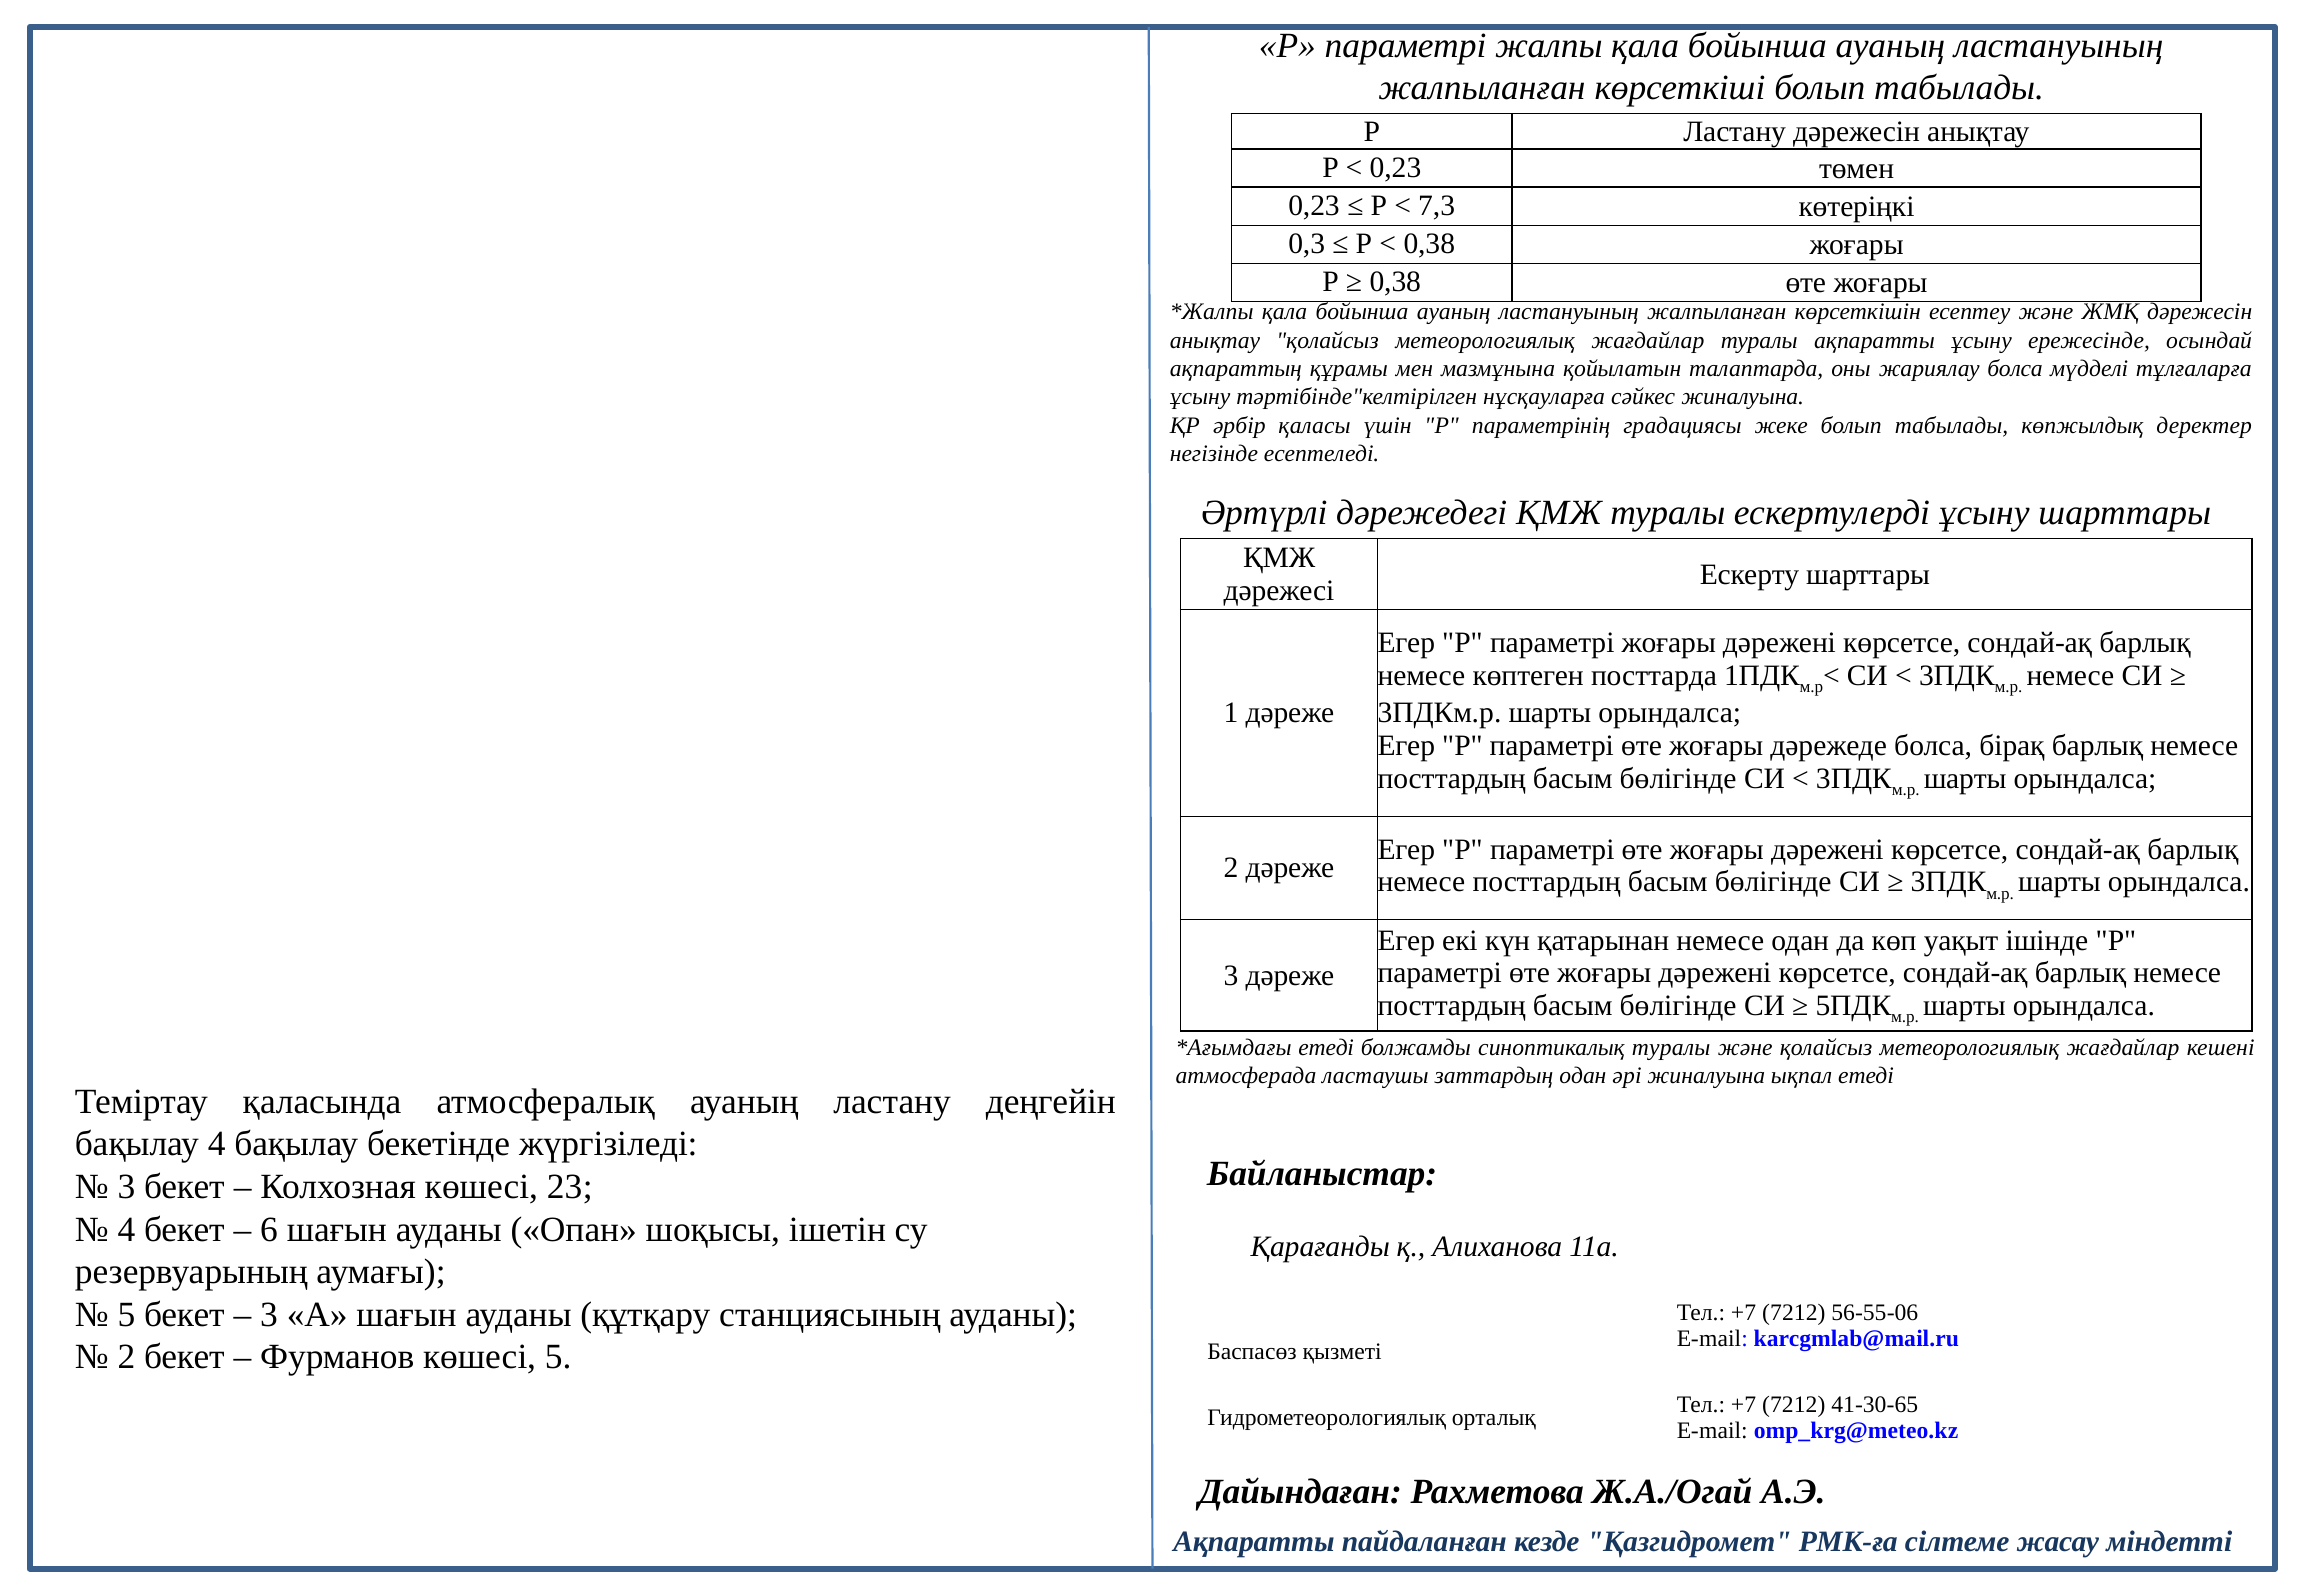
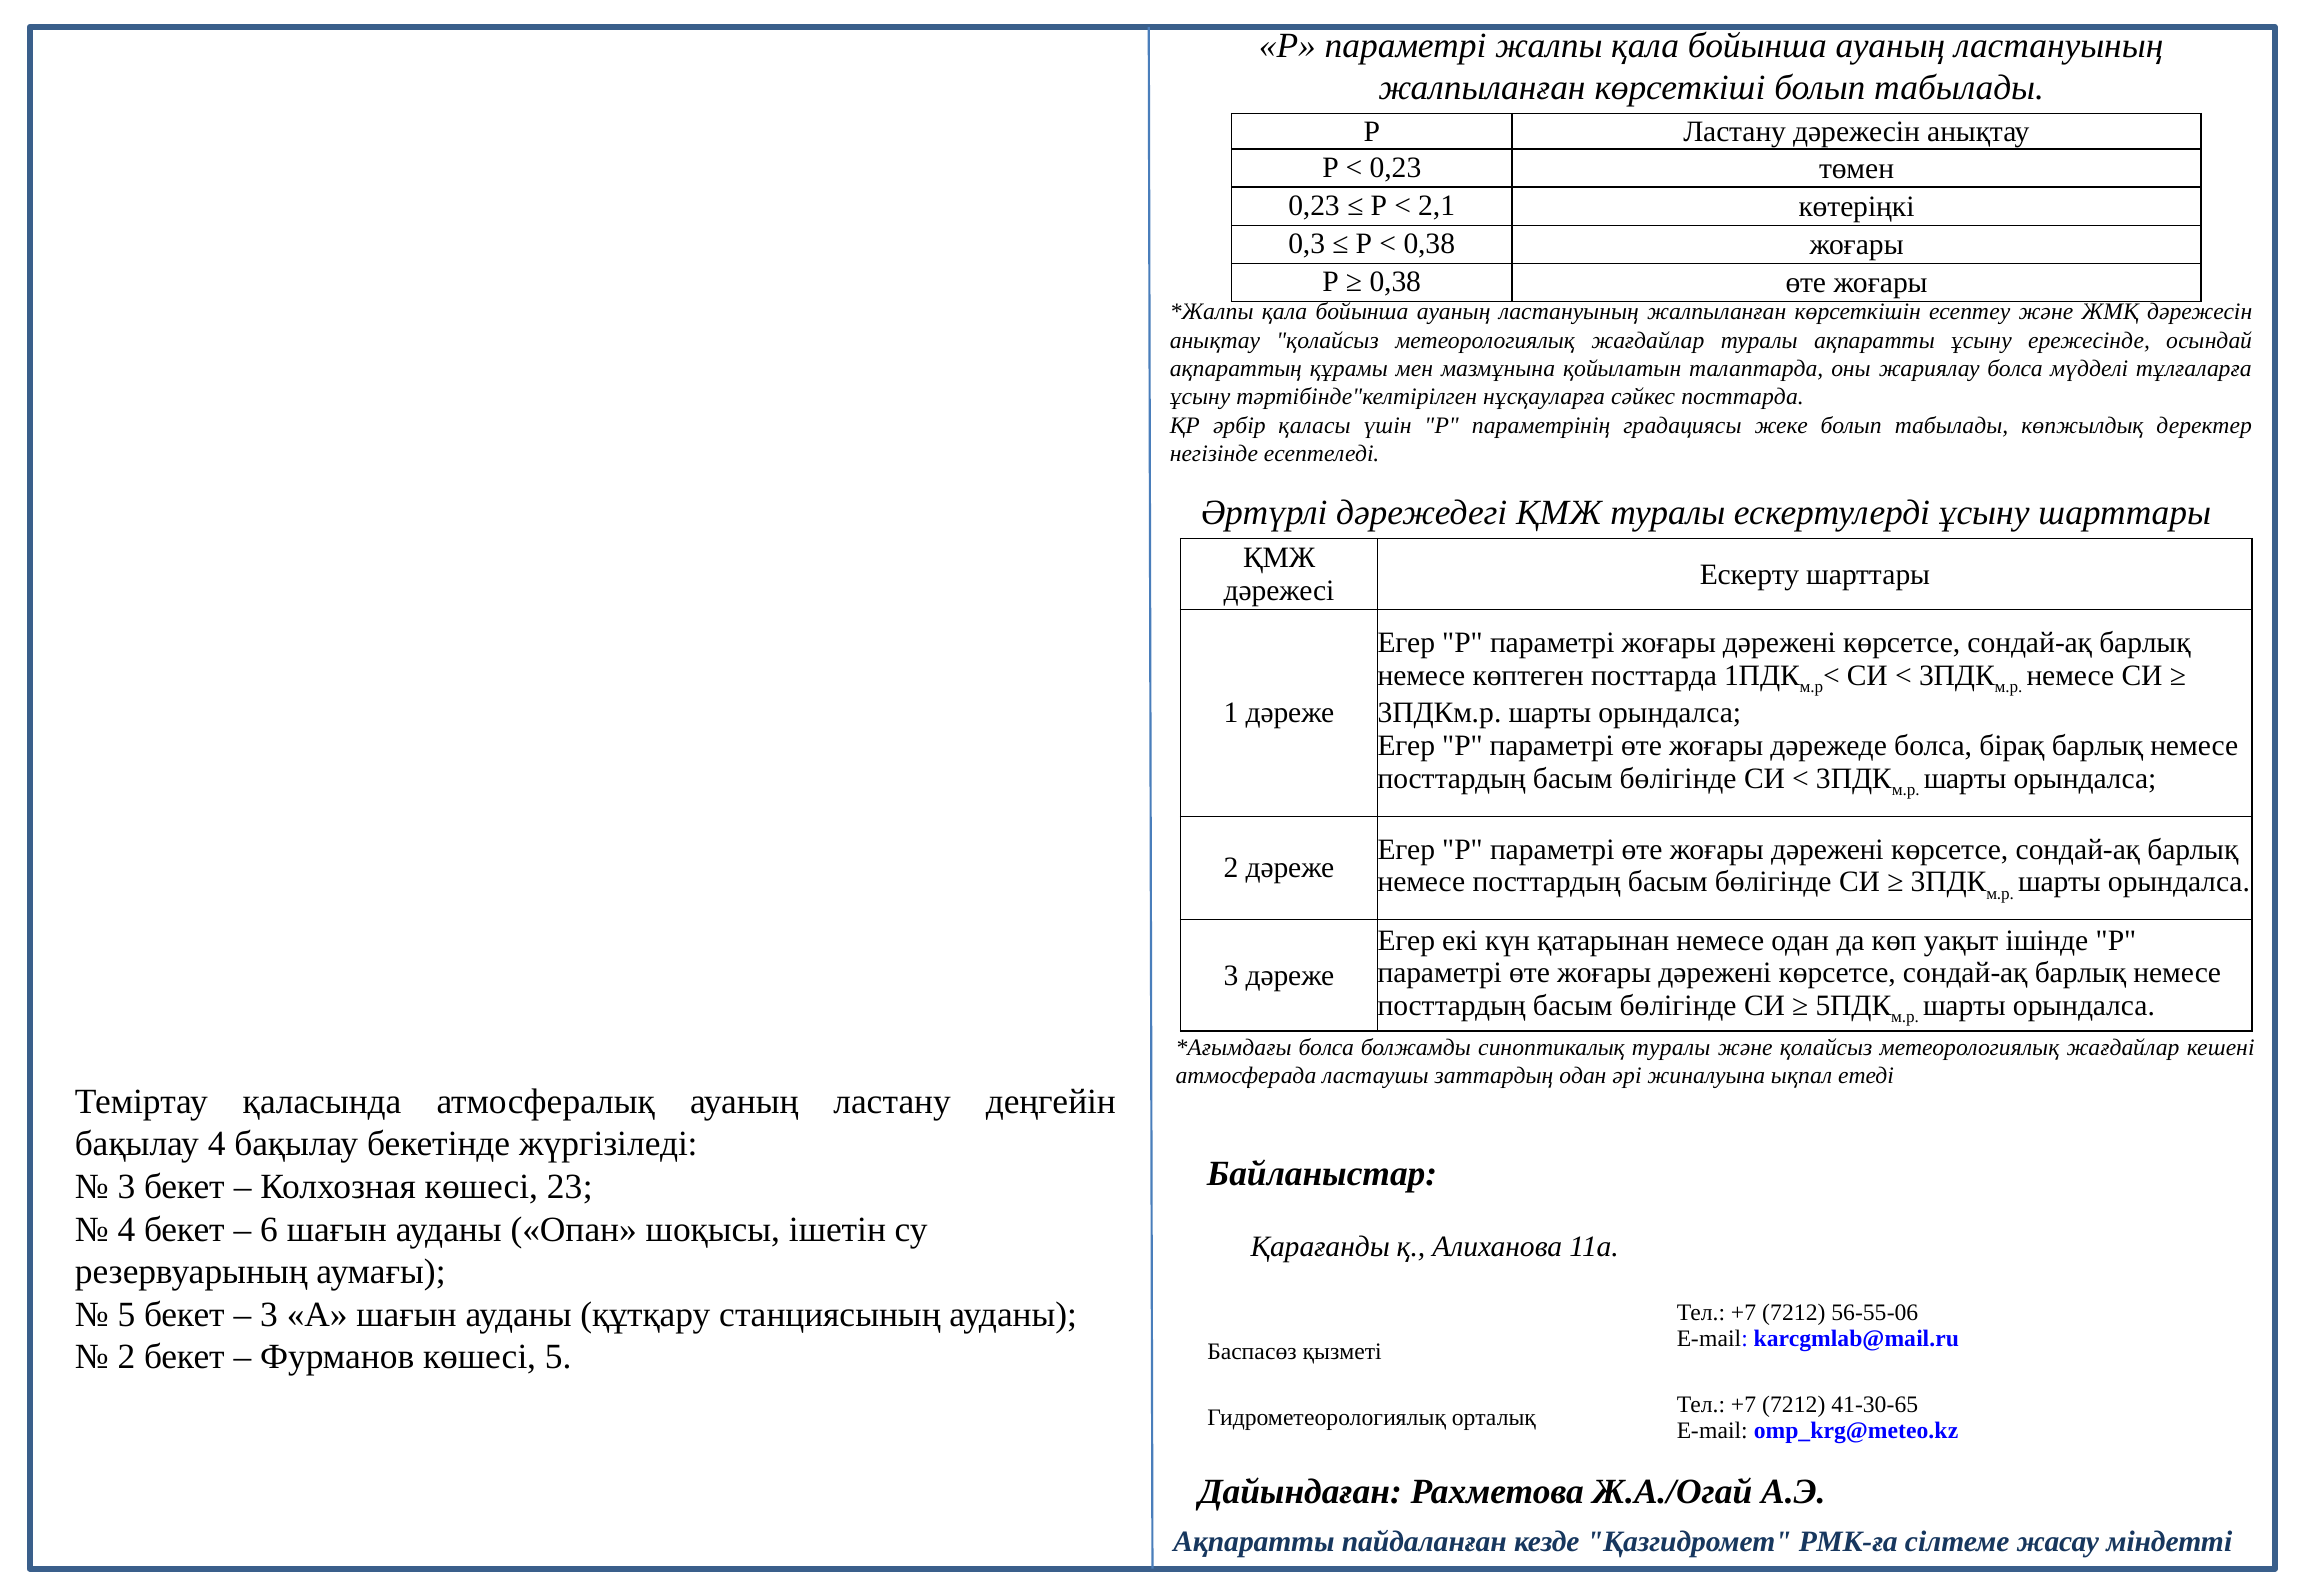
7,3: 7,3 -> 2,1
сәйкес жиналуына: жиналуына -> посттарда
етеді at (1326, 1047): етеді -> болса
